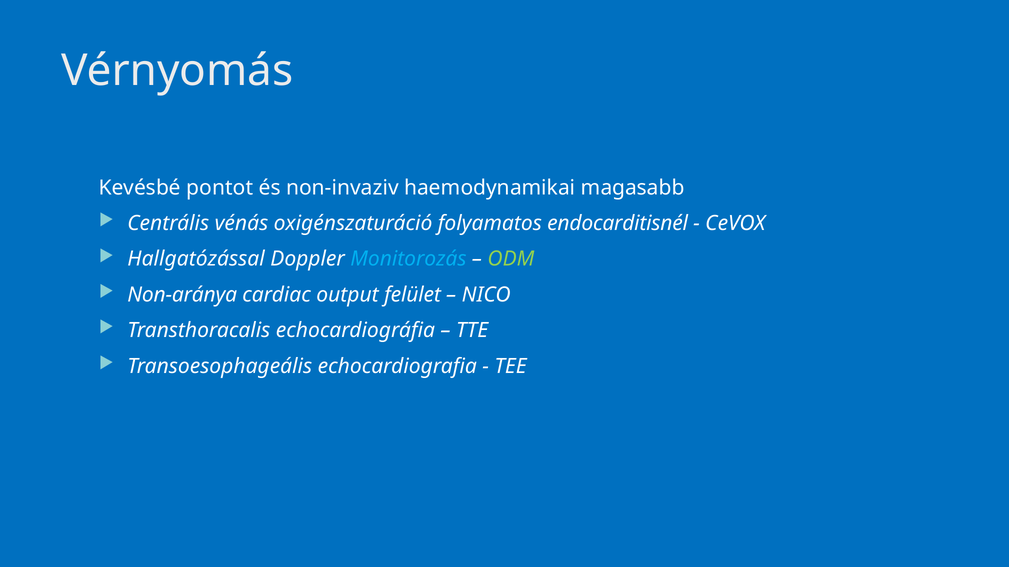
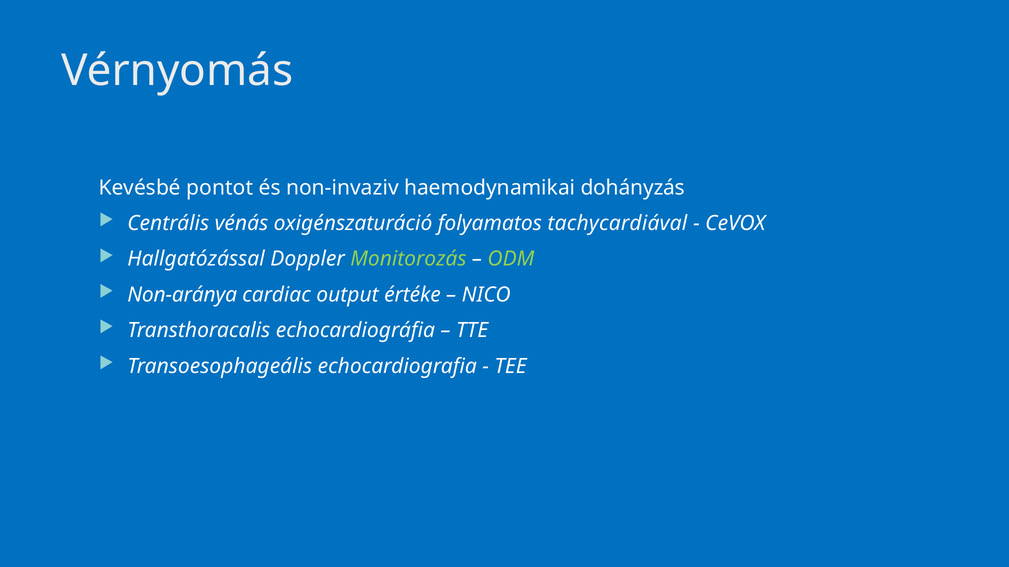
magasabb: magasabb -> dohányzás
endocarditisnél: endocarditisnél -> tachycardiával
Monitorozás colour: light blue -> light green
felület: felület -> értéke
